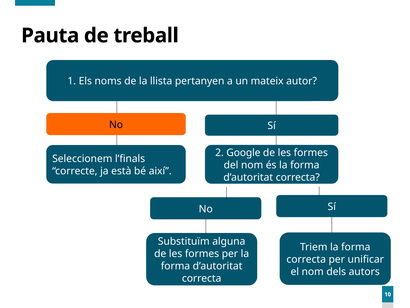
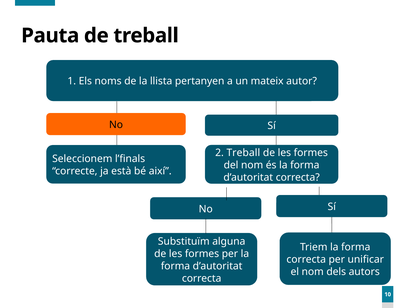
2 Google: Google -> Treball
